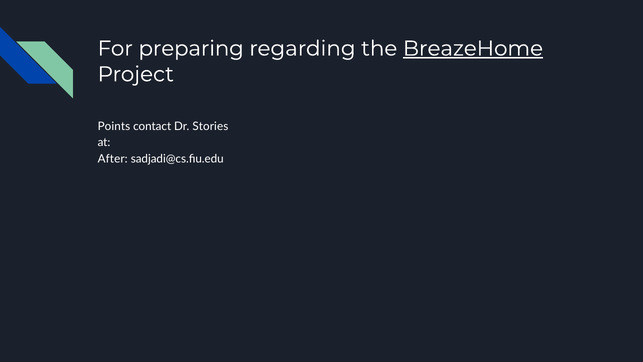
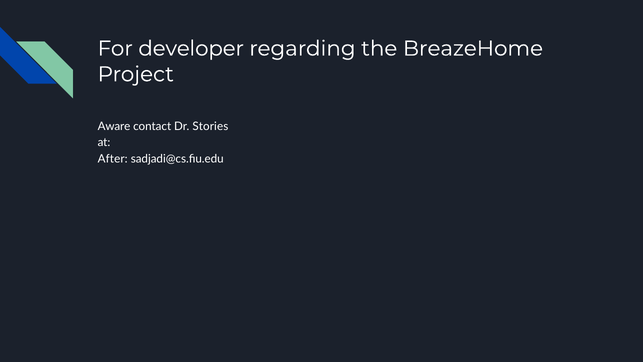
preparing: preparing -> developer
BreazeHome underline: present -> none
Points: Points -> Aware
